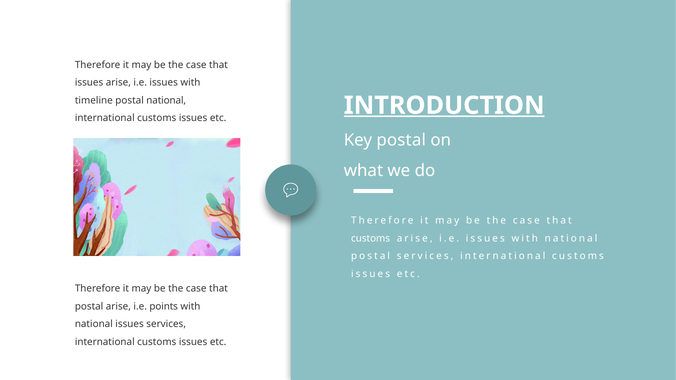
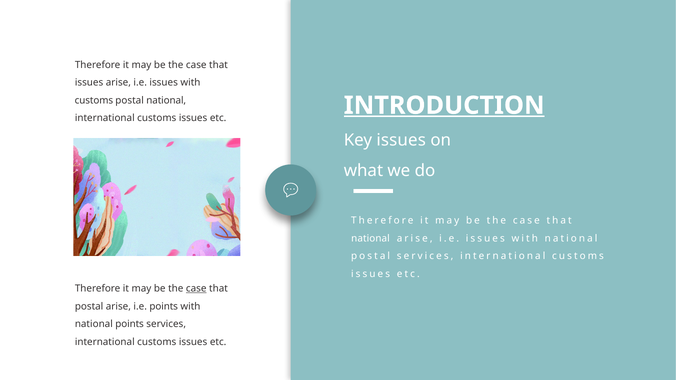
timeline at (94, 100): timeline -> customs
Key postal: postal -> issues
customs at (371, 239): customs -> national
case at (196, 289) underline: none -> present
national issues: issues -> points
